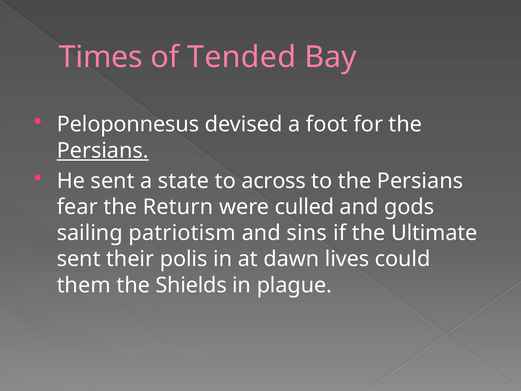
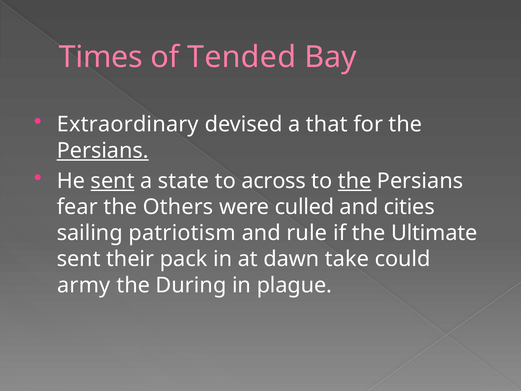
Peloponnesus: Peloponnesus -> Extraordinary
foot: foot -> that
sent at (113, 181) underline: none -> present
the at (355, 181) underline: none -> present
Return: Return -> Others
gods: gods -> cities
sins: sins -> rule
polis: polis -> pack
lives: lives -> take
them: them -> army
Shields: Shields -> During
